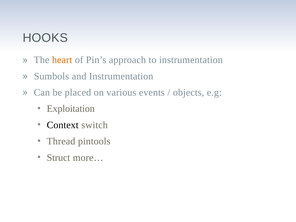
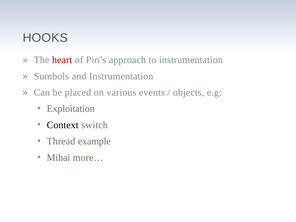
heart colour: orange -> red
pintools: pintools -> example
Struct: Struct -> Mihai
